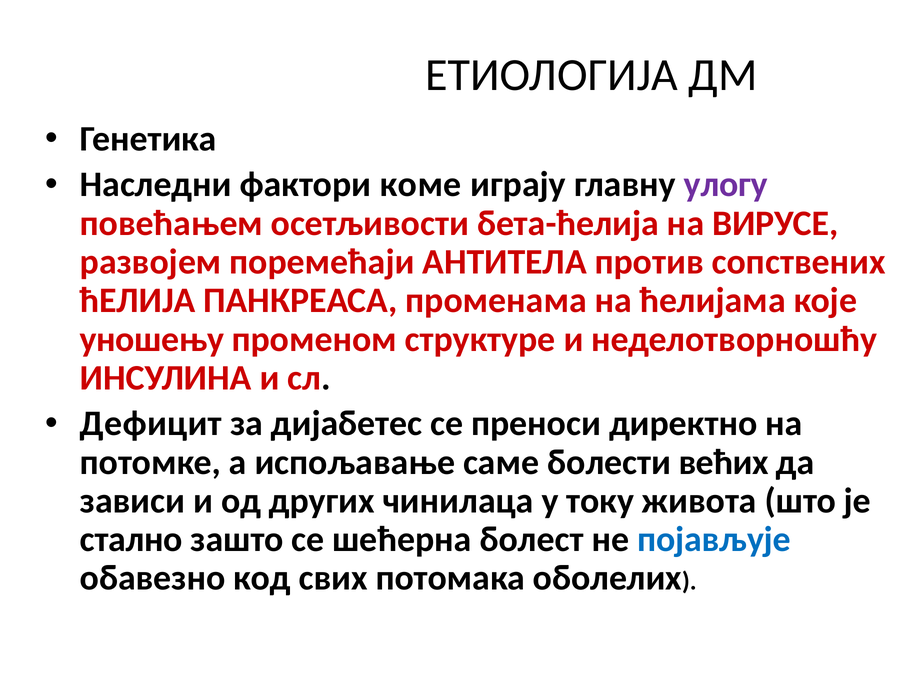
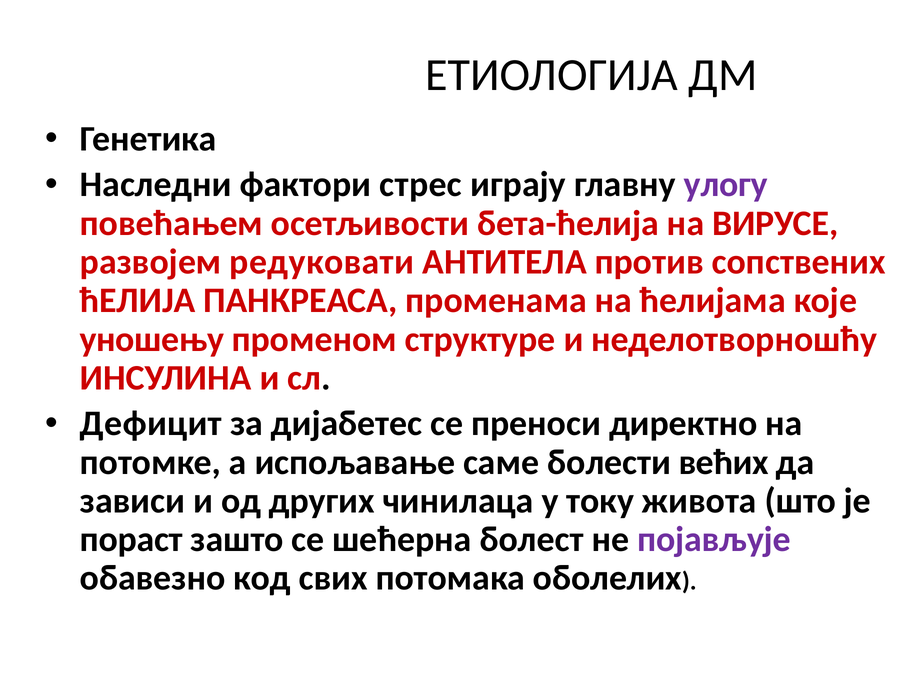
коме: коме -> стрес
поремећаји: поремећаји -> редуковати
стално: стално -> пораст
појављује colour: blue -> purple
